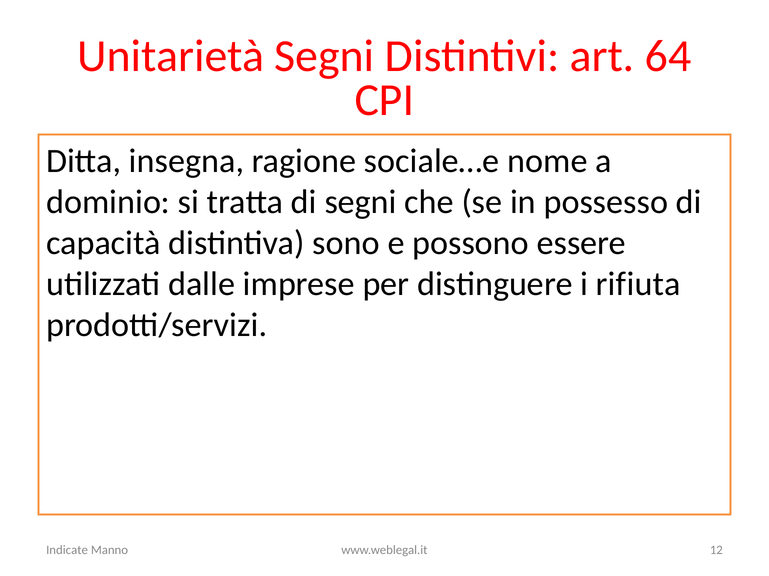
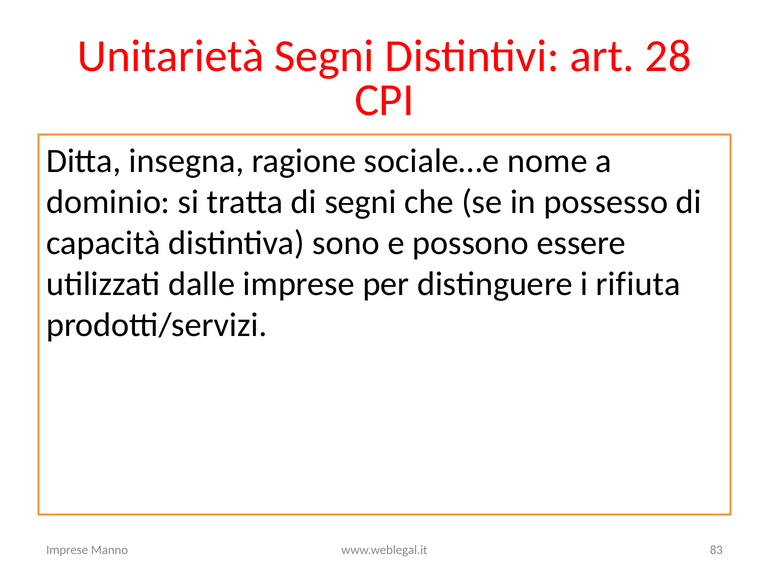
64: 64 -> 28
Indicate at (67, 551): Indicate -> Imprese
12: 12 -> 83
